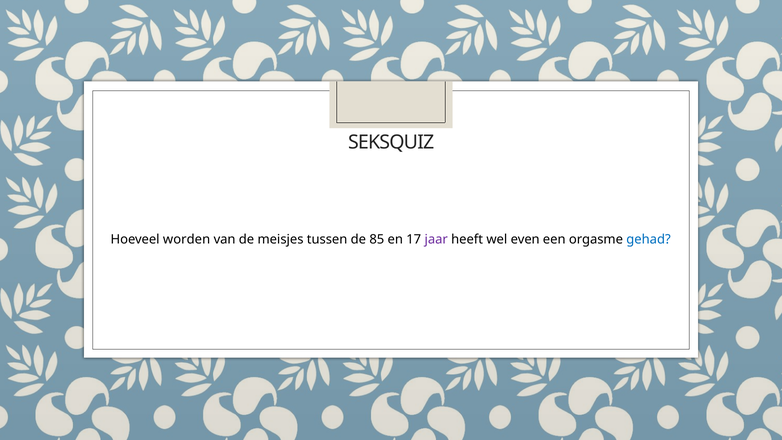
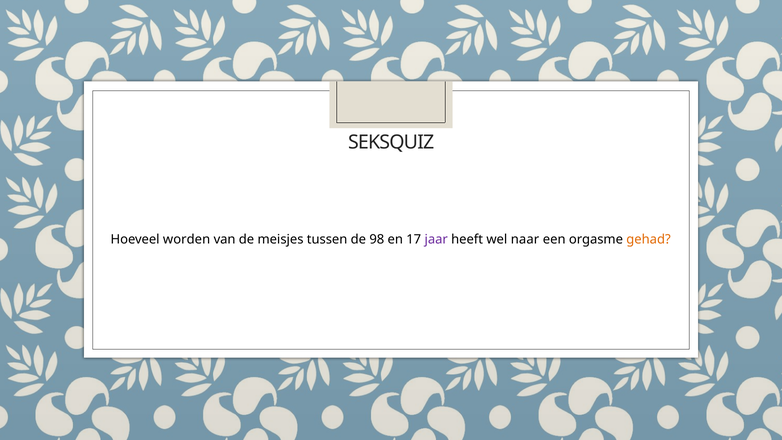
85: 85 -> 98
even: even -> naar
gehad colour: blue -> orange
